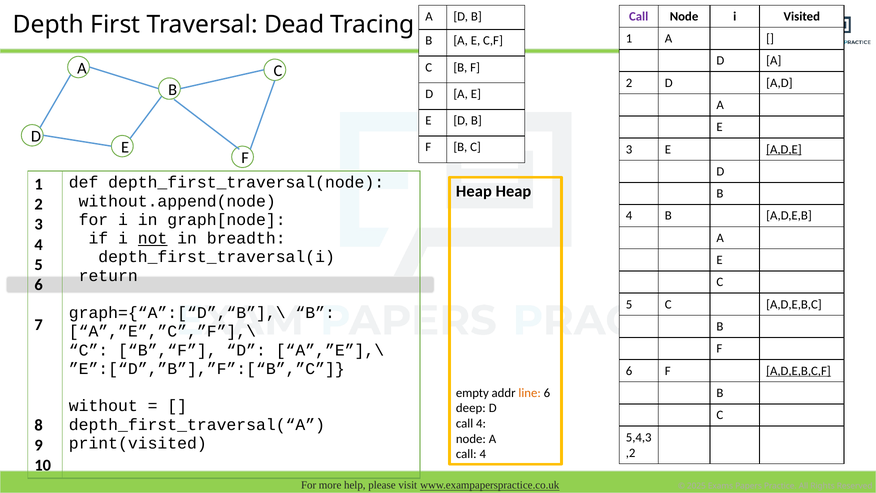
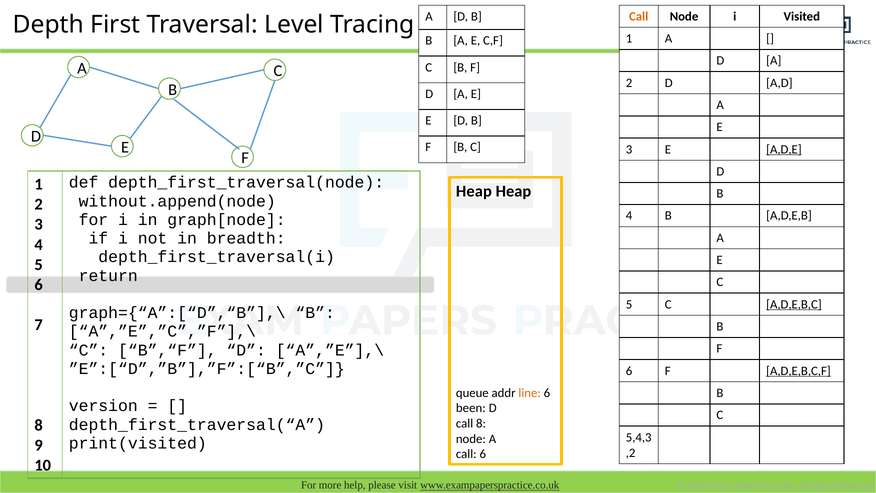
Call at (639, 16) colour: purple -> orange
Dead: Dead -> Level
not underline: present -> none
A,D,E,B,C underline: none -> present
empty: empty -> queue
without: without -> version
deep: deep -> been
4 at (481, 423): 4 -> 8
4 at (483, 454): 4 -> 6
